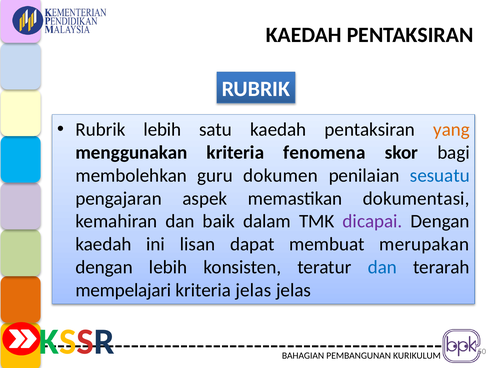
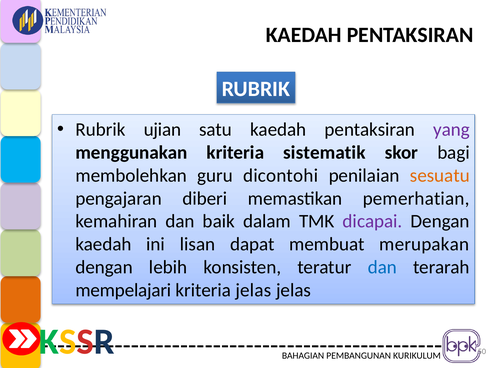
Rubrik lebih: lebih -> ujian
yang colour: orange -> purple
fenomena: fenomena -> sistematik
dokumen: dokumen -> dicontohi
sesuatu colour: blue -> orange
aspek: aspek -> diberi
dokumentasi: dokumentasi -> pemerhatian
